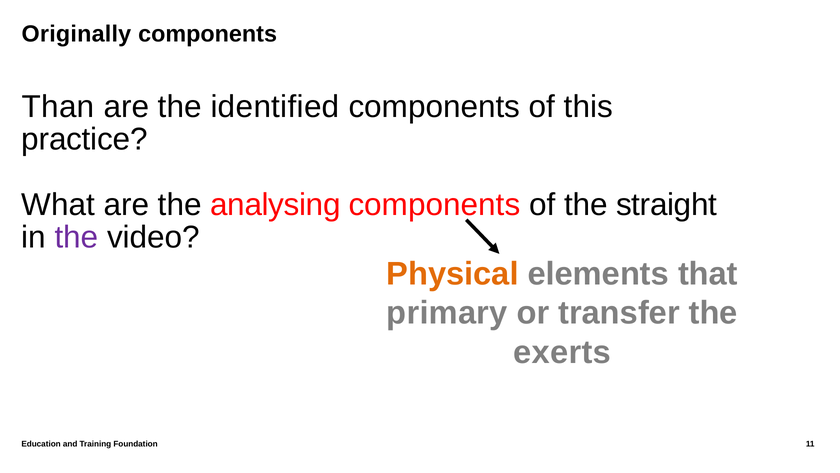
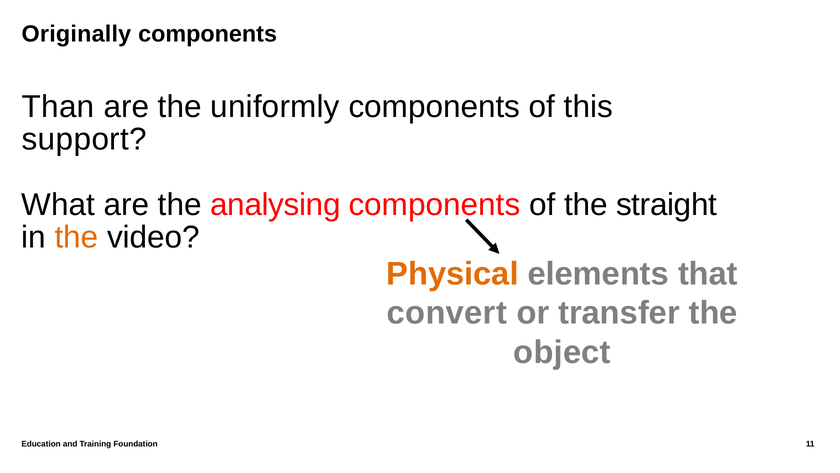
identified: identified -> uniformly
practice: practice -> support
the at (77, 237) colour: purple -> orange
primary: primary -> convert
exerts: exerts -> object
